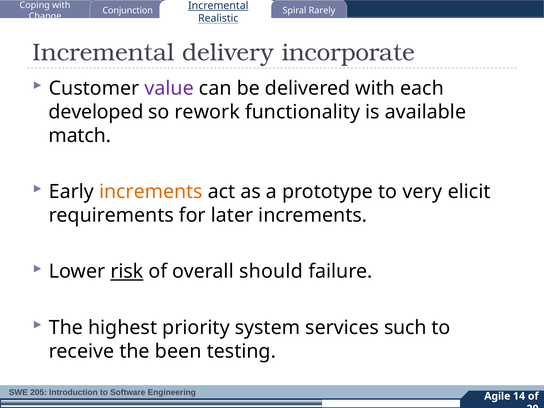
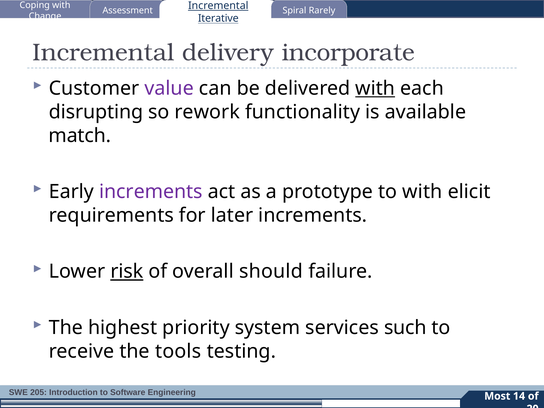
Conjunction: Conjunction -> Assessment
Realistic: Realistic -> Iterative
with at (375, 88) underline: none -> present
developed: developed -> disrupting
increments at (151, 192) colour: orange -> purple
to very: very -> with
been: been -> tools
Agile: Agile -> Most
